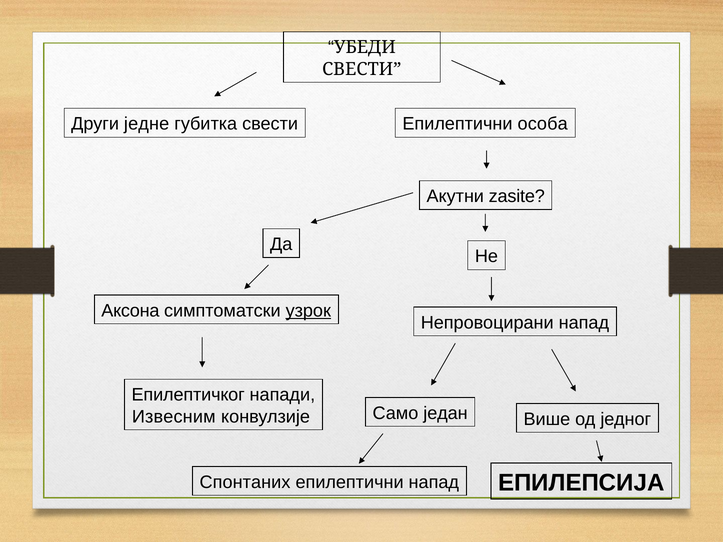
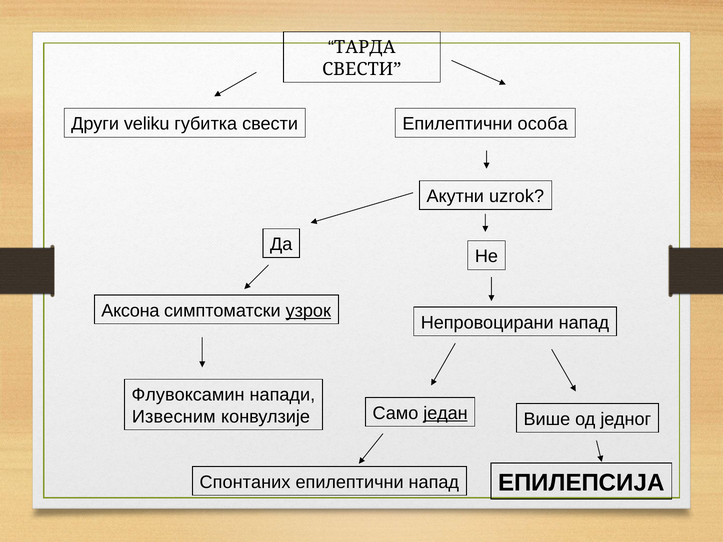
УБЕДИ: УБЕДИ -> ТАРДА
једне: једне -> veliku
zasite: zasite -> uzrok
Епилептичког: Епилептичког -> Флувоксамин
један underline: none -> present
